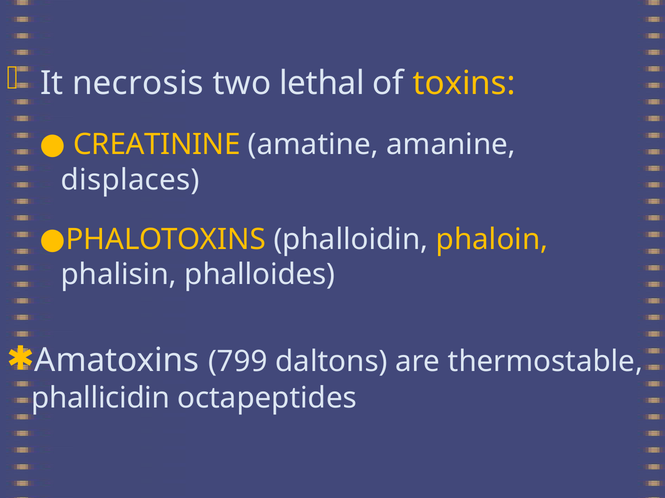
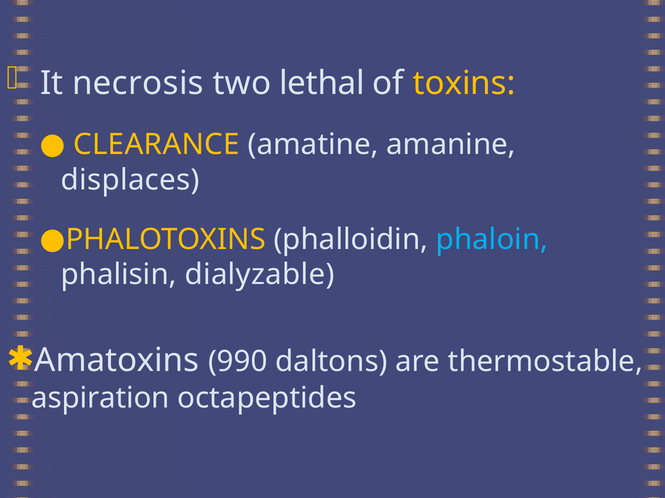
CREATININE: CREATININE -> CLEARANCE
phaloin colour: yellow -> light blue
phalloides: phalloides -> dialyzable
799: 799 -> 990
phallicidin: phallicidin -> aspiration
